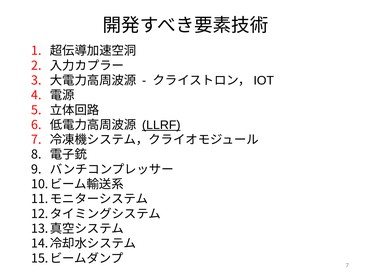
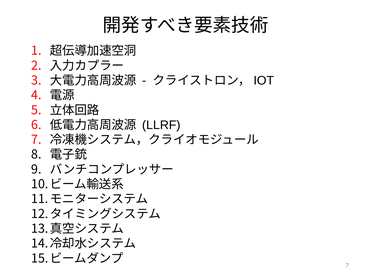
LLRF underline: present -> none
